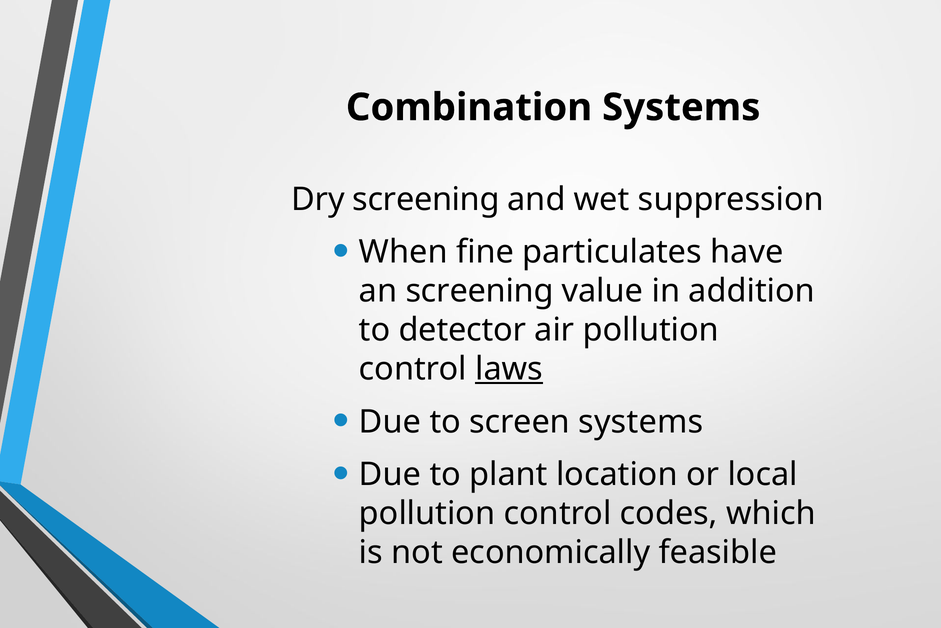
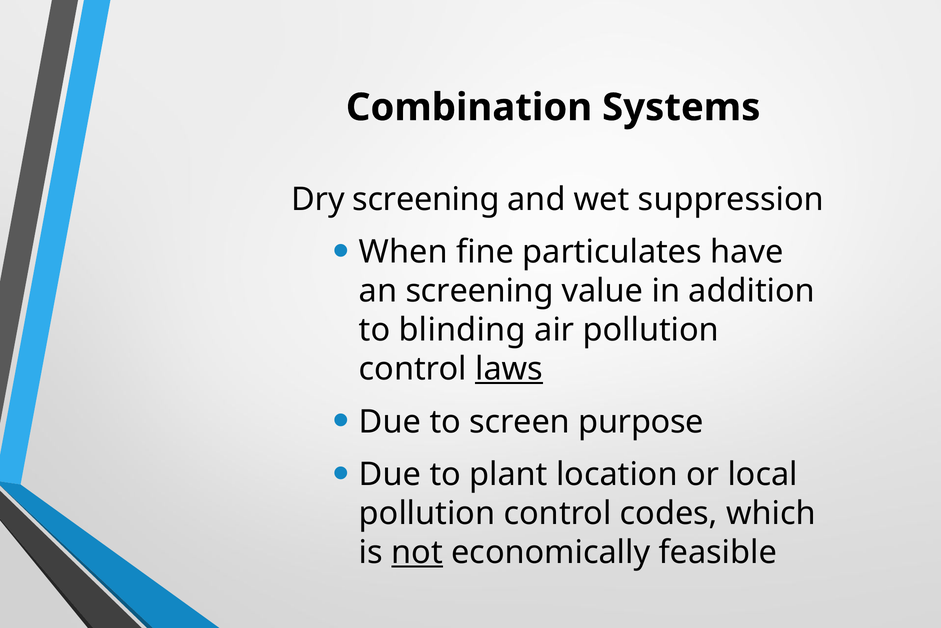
detector: detector -> blinding
screen systems: systems -> purpose
not underline: none -> present
